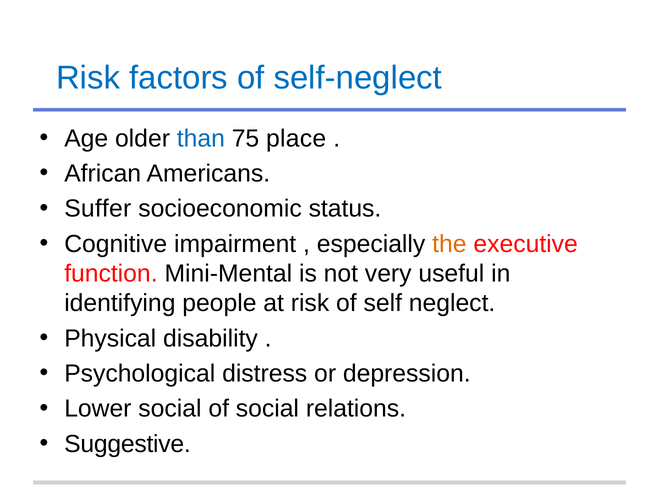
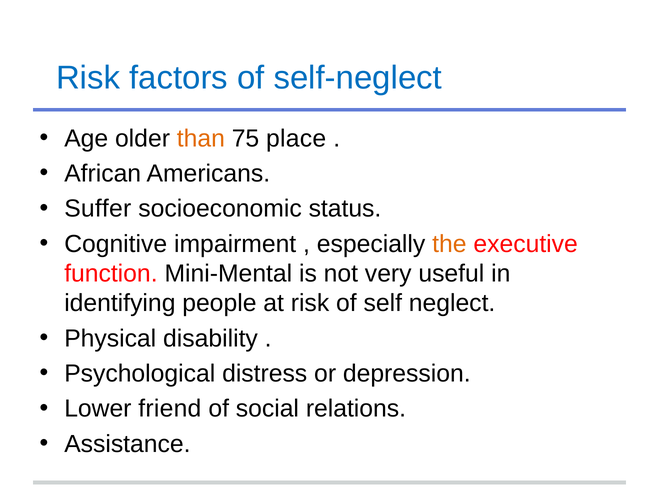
than colour: blue -> orange
Lower social: social -> friend
Suggestive: Suggestive -> Assistance
